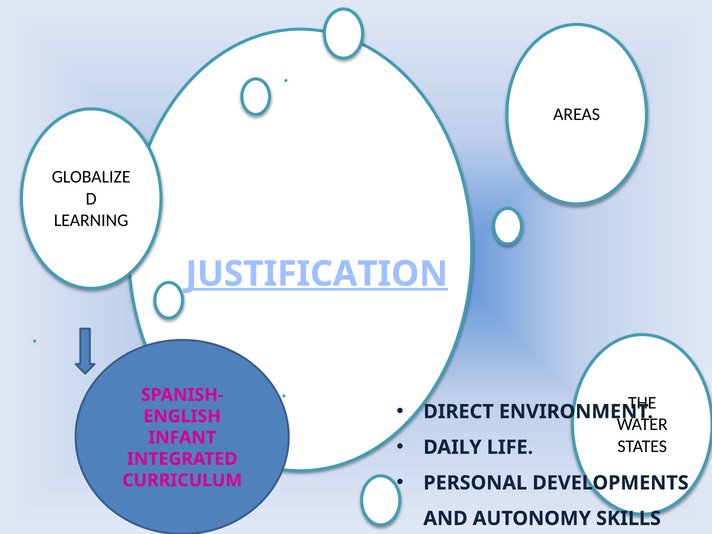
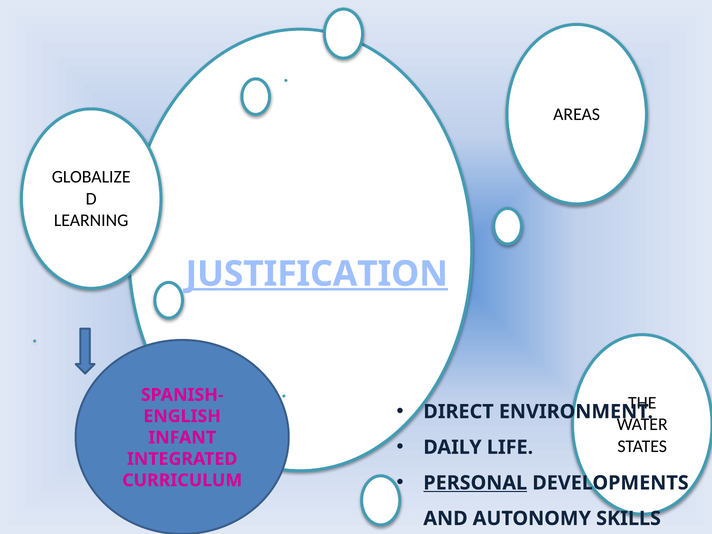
PERSONAL underline: none -> present
